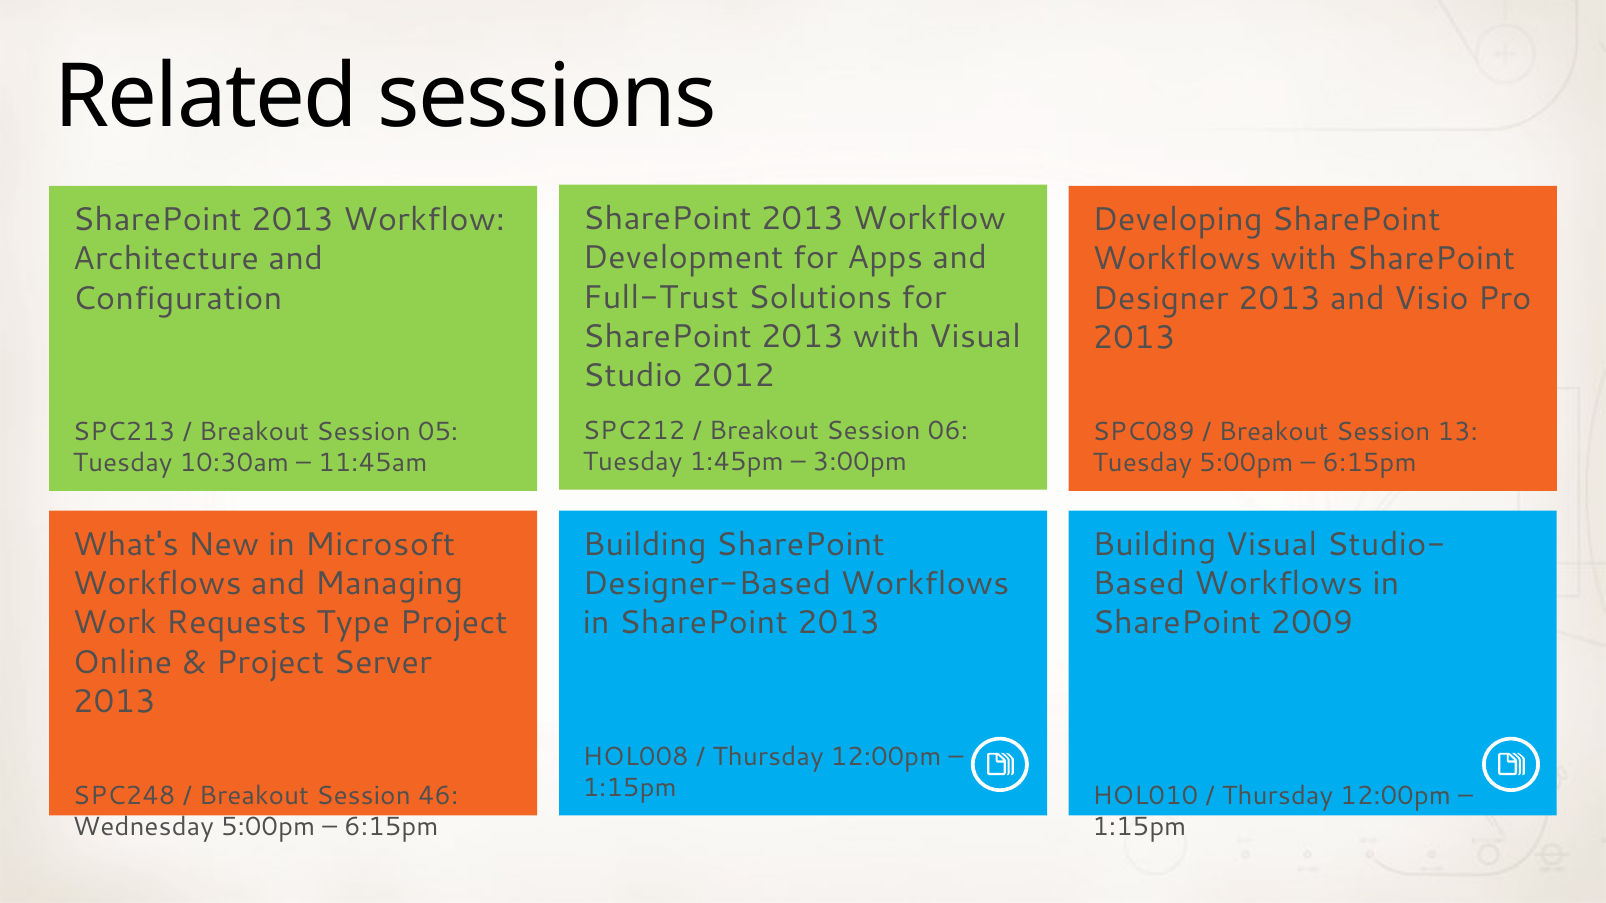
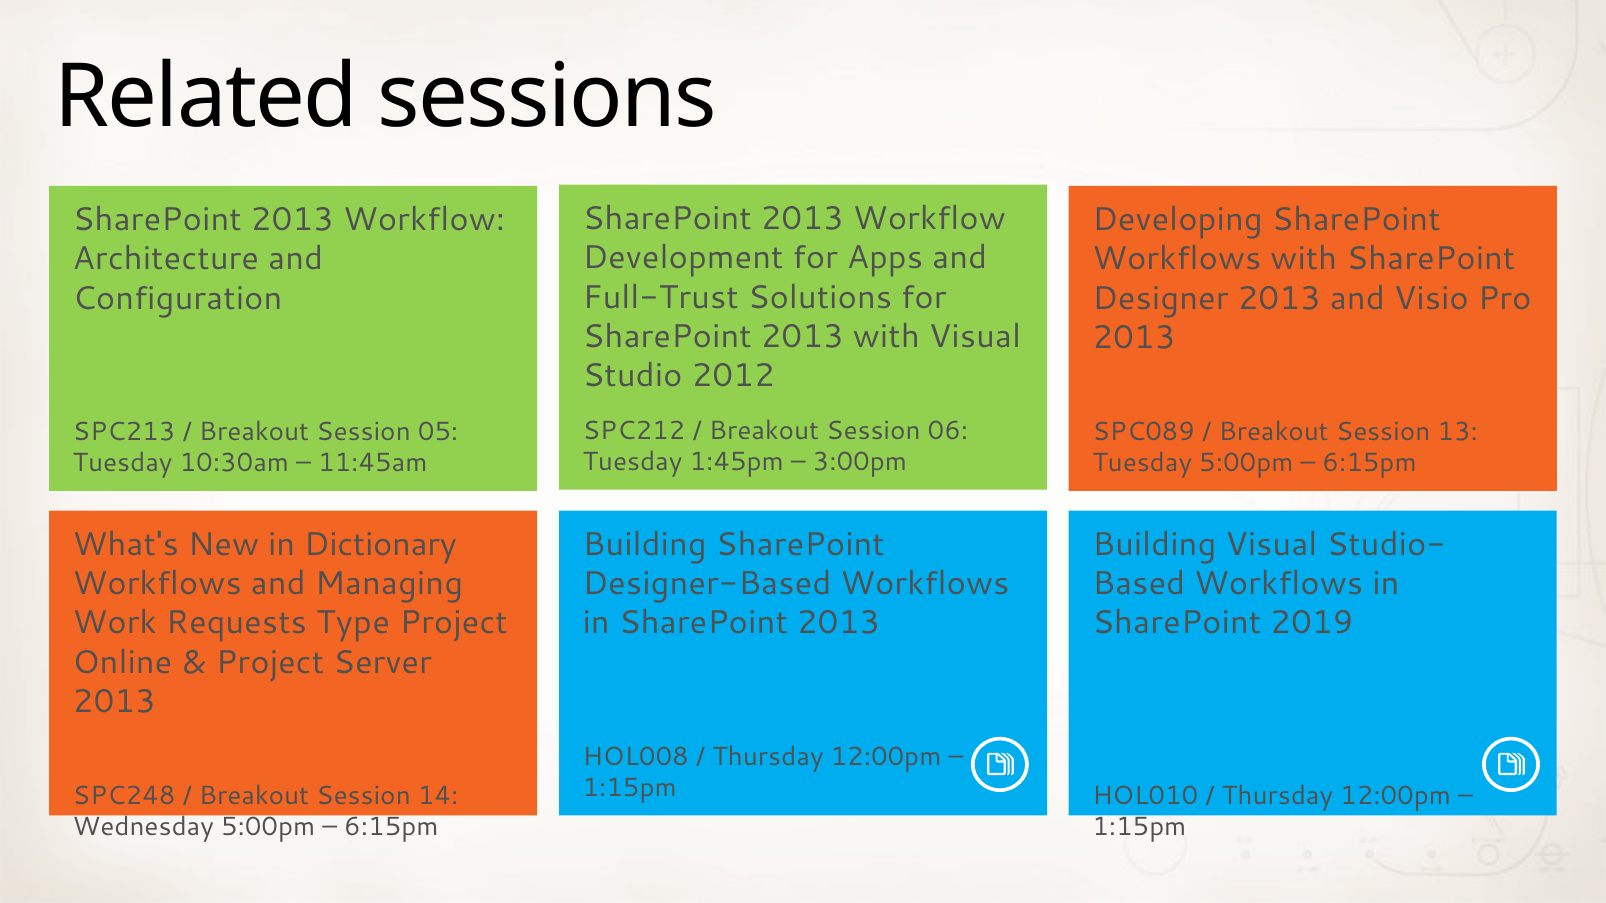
Microsoft: Microsoft -> Dictionary
2009: 2009 -> 2019
46: 46 -> 14
